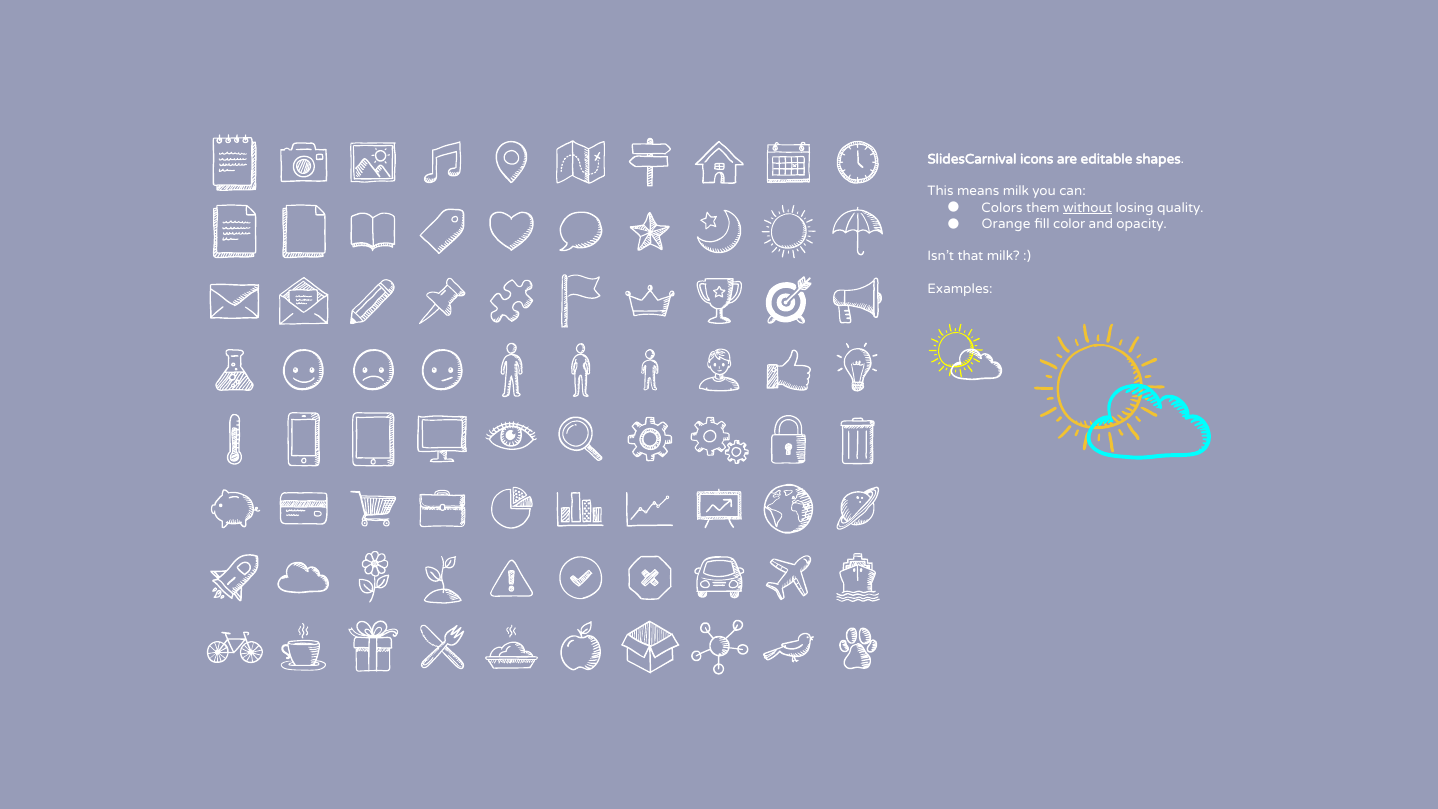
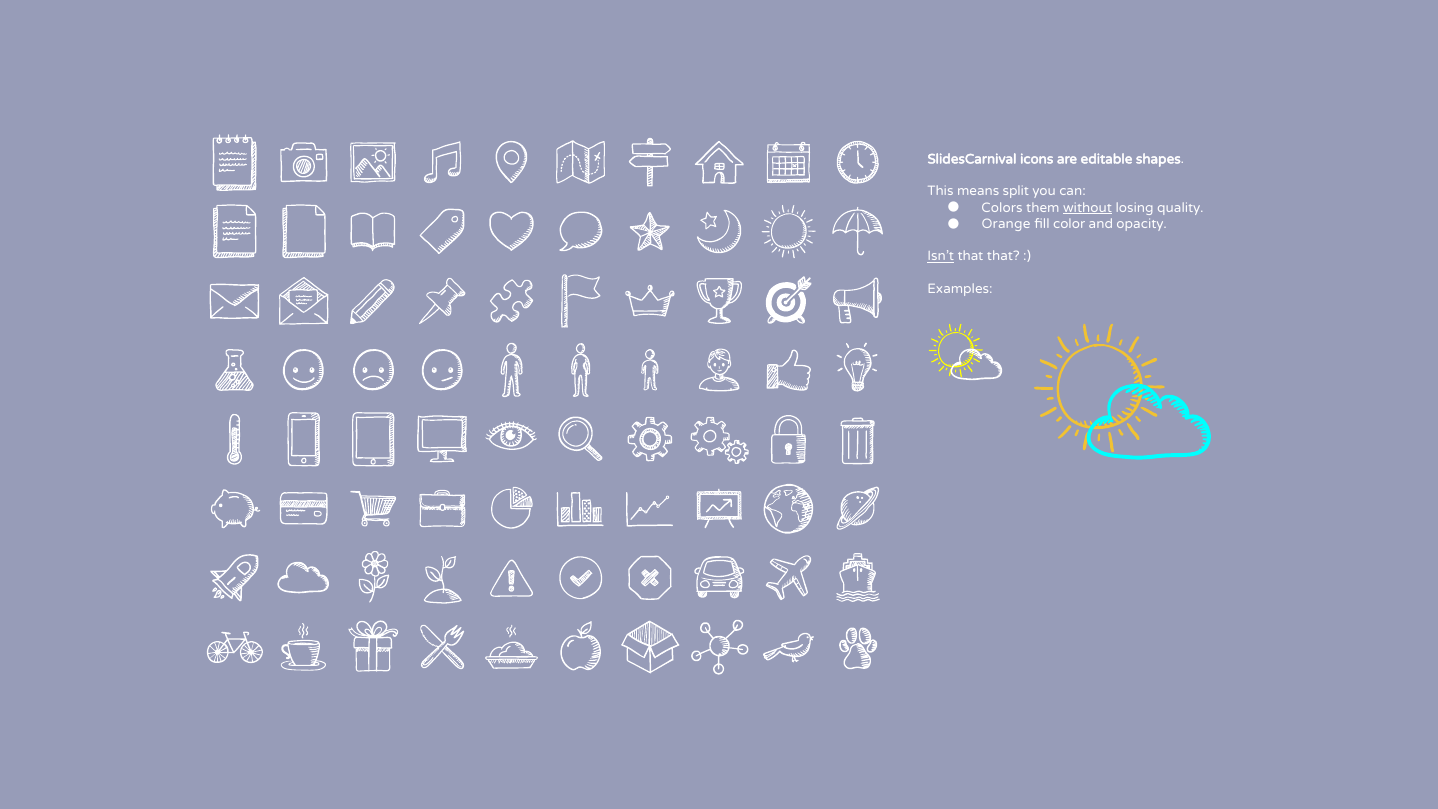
means milk: milk -> split
Isn’t underline: none -> present
that milk: milk -> that
